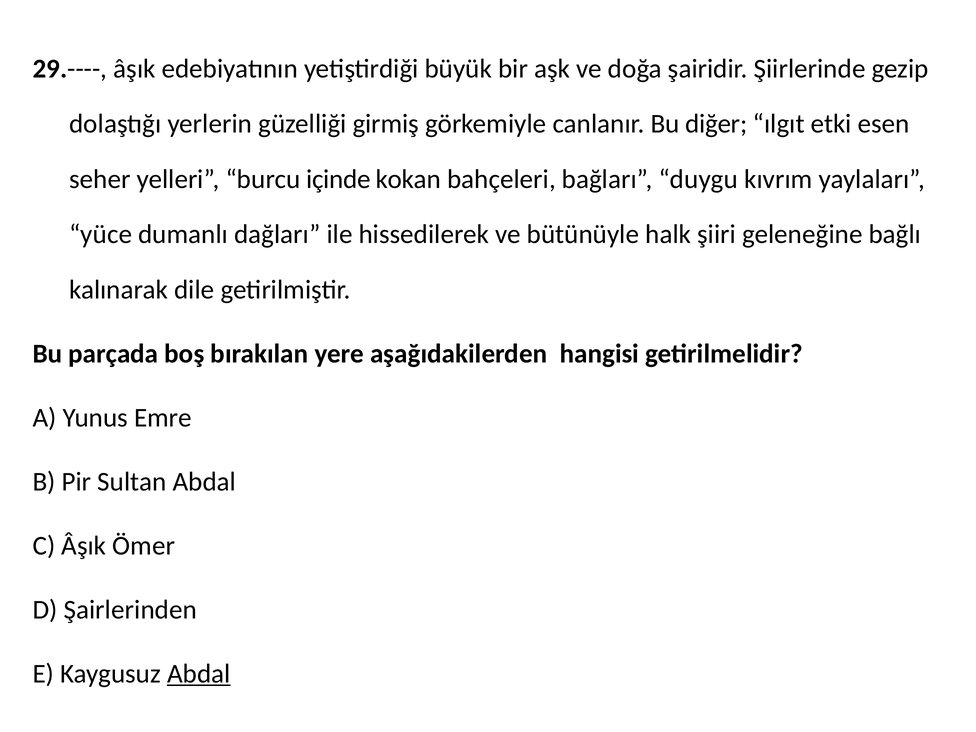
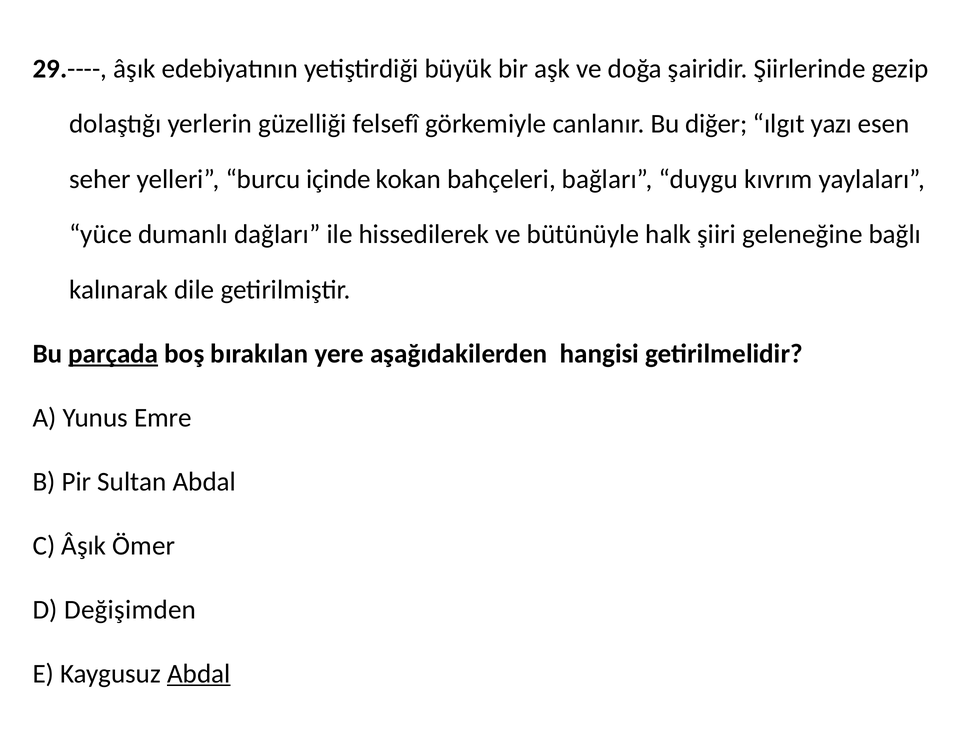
girmiş: girmiş -> felsefî
etki: etki -> yazı
parçada underline: none -> present
Şairlerinden: Şairlerinden -> Değişimden
